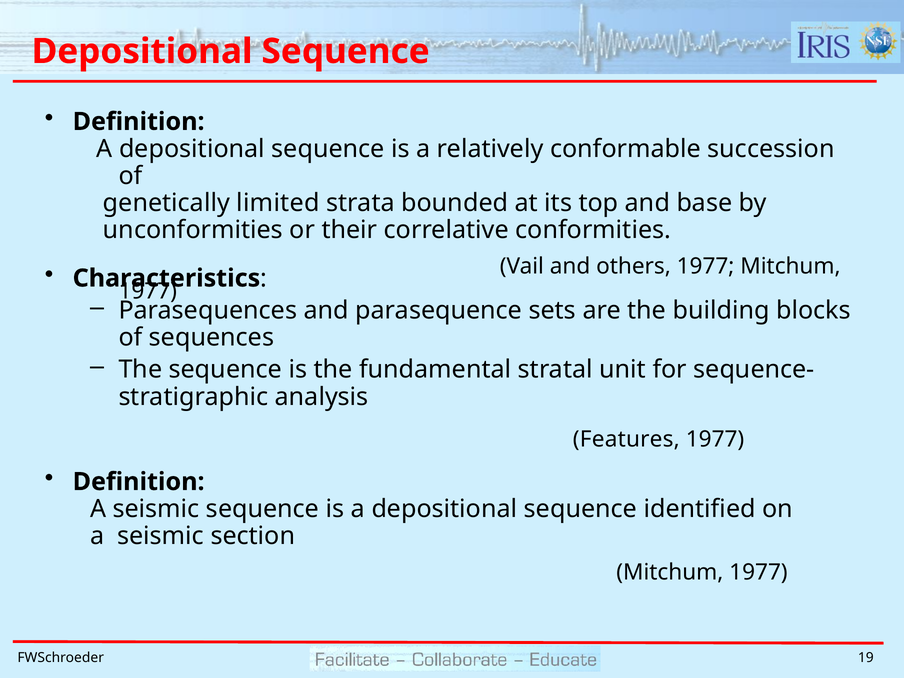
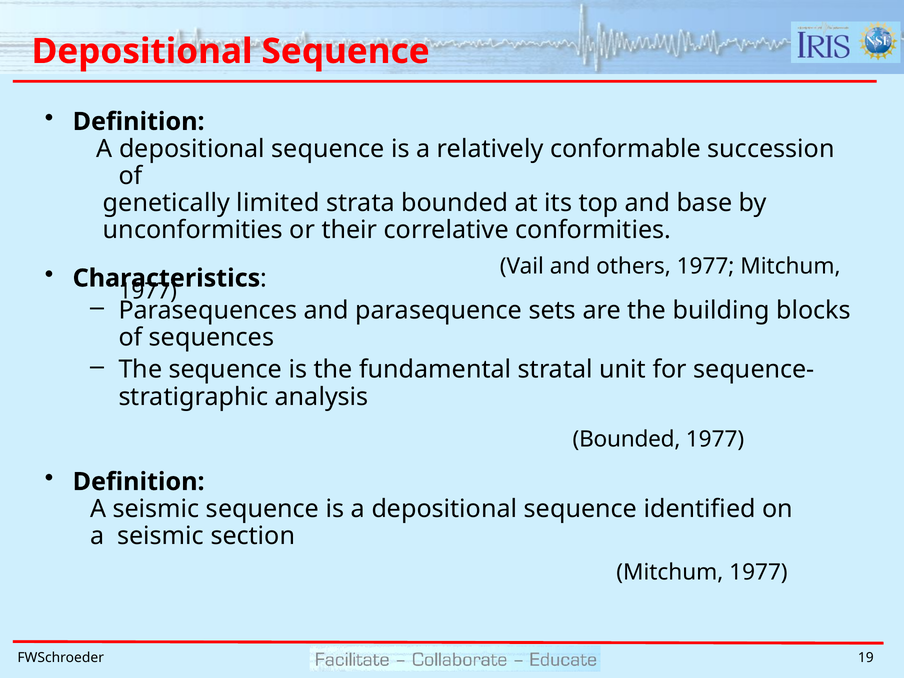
Features at (626, 439): Features -> Bounded
